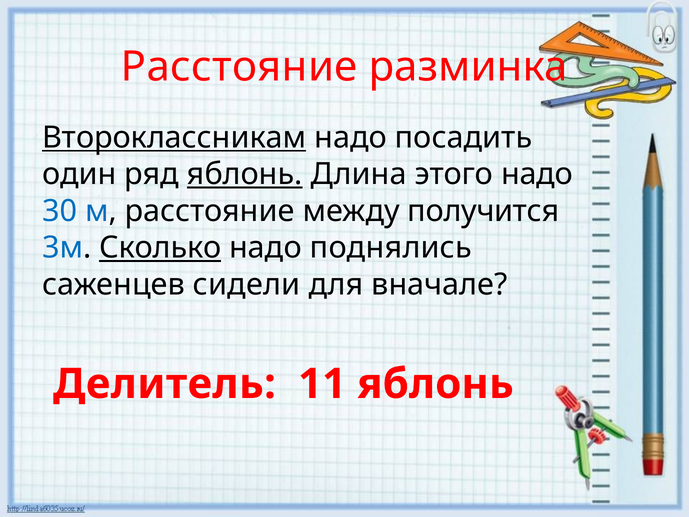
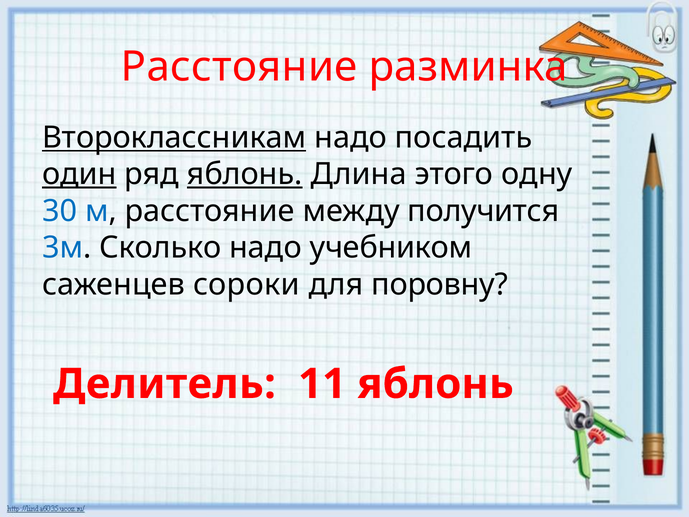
один underline: none -> present
этого надо: надо -> одну
Сколько underline: present -> none
поднялись: поднялись -> учебником
сидели: сидели -> сороки
вначале: вначале -> поровну
